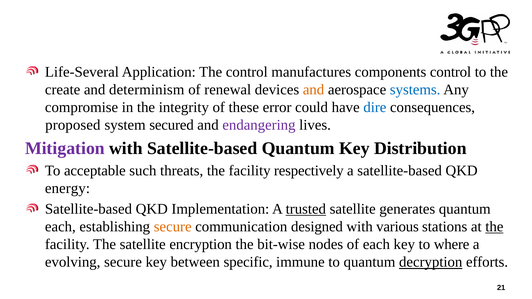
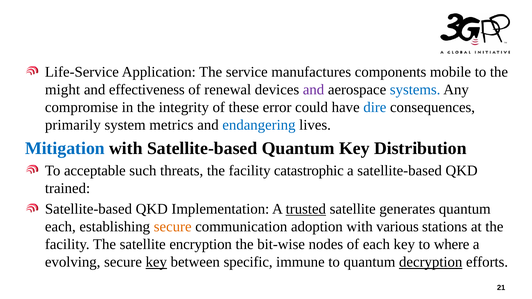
Life-Several: Life-Several -> Life-Service
The control: control -> service
components control: control -> mobile
create: create -> might
determinism: determinism -> effectiveness
and at (314, 90) colour: orange -> purple
proposed: proposed -> primarily
secured: secured -> metrics
endangering colour: purple -> blue
Mitigation colour: purple -> blue
respectively: respectively -> catastrophic
energy: energy -> trained
designed: designed -> adoption
the at (494, 227) underline: present -> none
key at (156, 262) underline: none -> present
